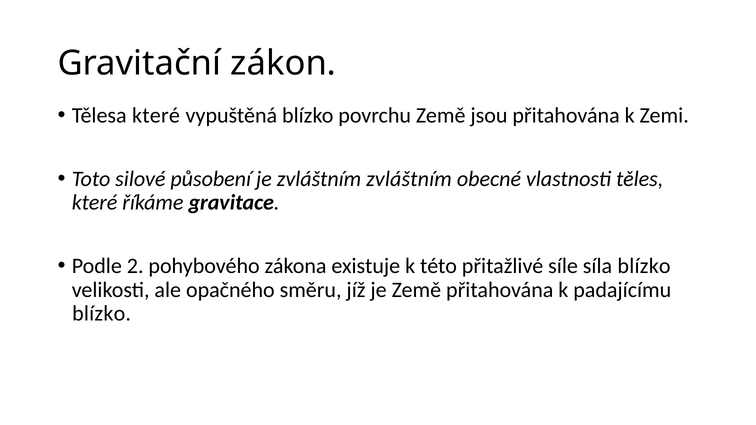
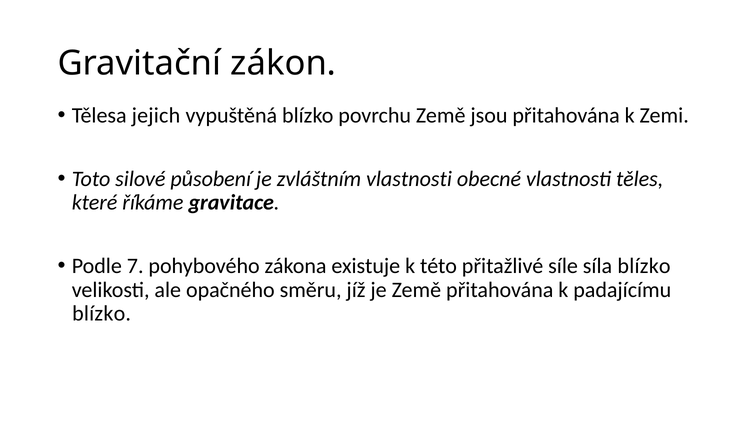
Tělesa které: které -> jejich
zvláštním zvláštním: zvláštním -> vlastnosti
2: 2 -> 7
